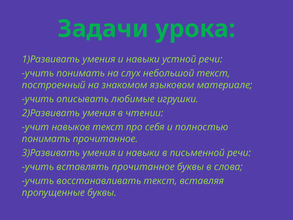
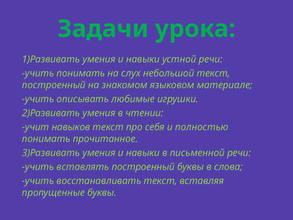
вставлять прочитанное: прочитанное -> построенный
